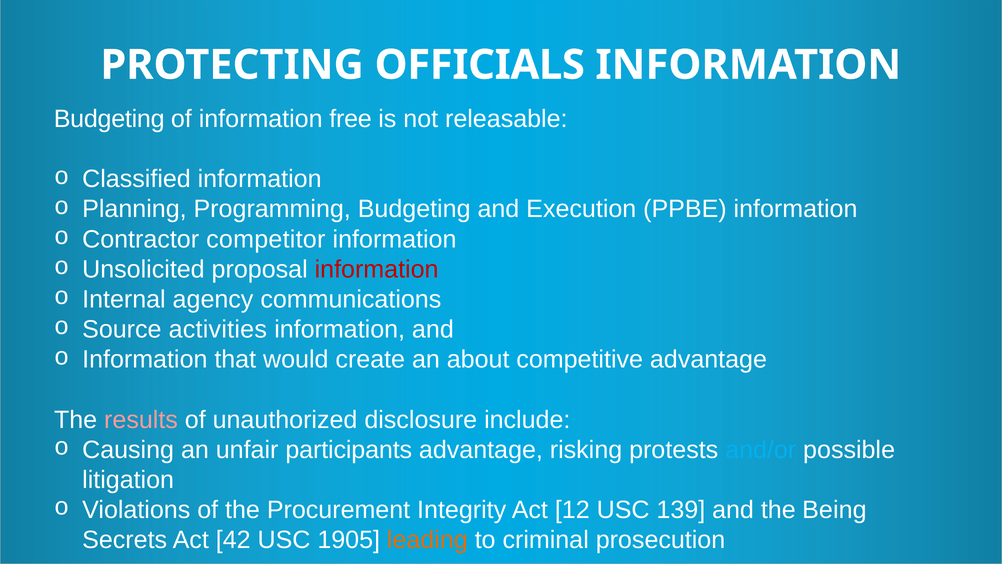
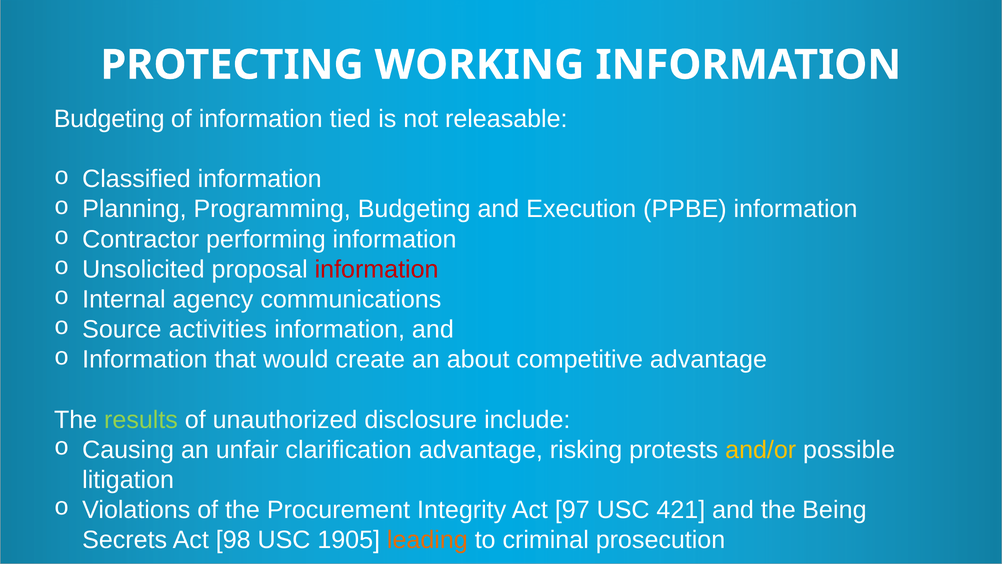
OFFICIALS: OFFICIALS -> WORKING
free: free -> tied
competitor: competitor -> performing
results colour: pink -> light green
participants: participants -> clarification
and/or colour: light blue -> yellow
12: 12 -> 97
139: 139 -> 421
42: 42 -> 98
